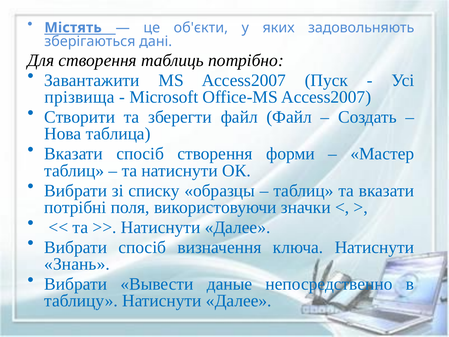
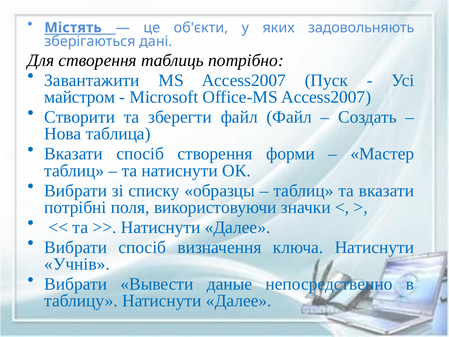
прізвища: прізвища -> майстром
Знань: Знань -> Учнів
